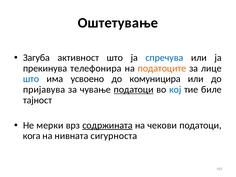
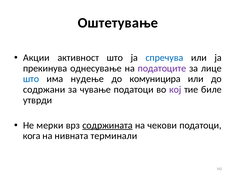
Загуба: Загуба -> Акции
телефонира: телефонира -> однесување
податоците colour: orange -> purple
усвоено: усвоено -> нудење
пријавува: пријавува -> содржани
податоци at (134, 90) underline: present -> none
кој colour: blue -> purple
тајност: тајност -> утврди
сигурноста: сигурноста -> терминали
